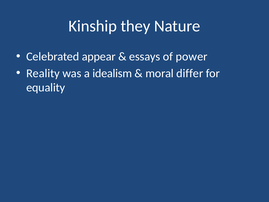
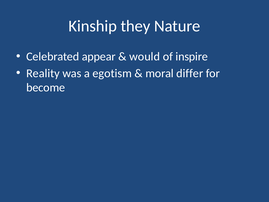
essays: essays -> would
power: power -> inspire
idealism: idealism -> egotism
equality: equality -> become
